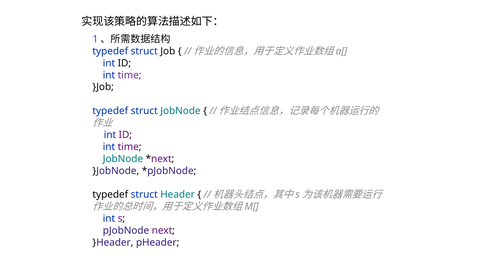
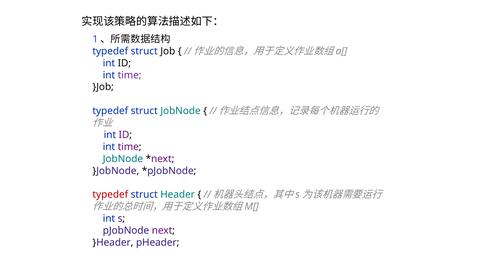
typedef at (110, 195) colour: black -> red
